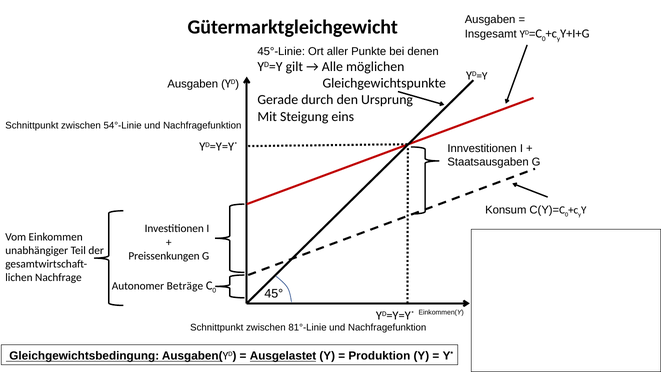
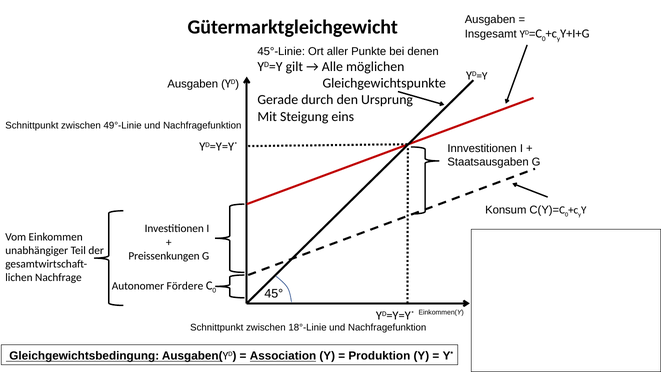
54°-Linie: 54°-Linie -> 49°-Linie
Beträge: Beträge -> Fördere
81°-Linie: 81°-Linie -> 18°-Linie
Ausgelastet: Ausgelastet -> Association
